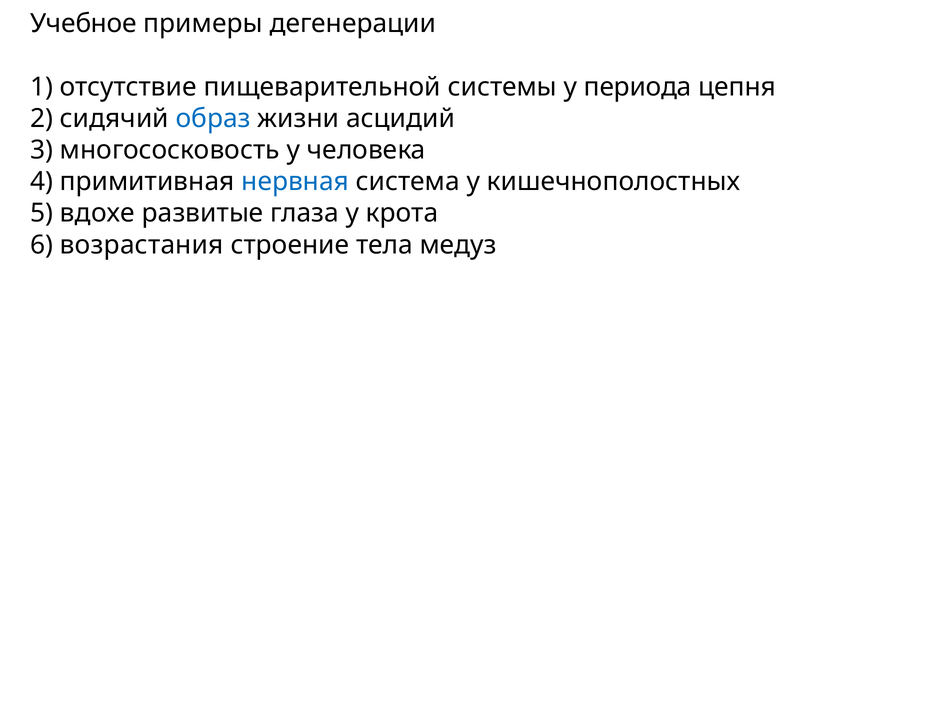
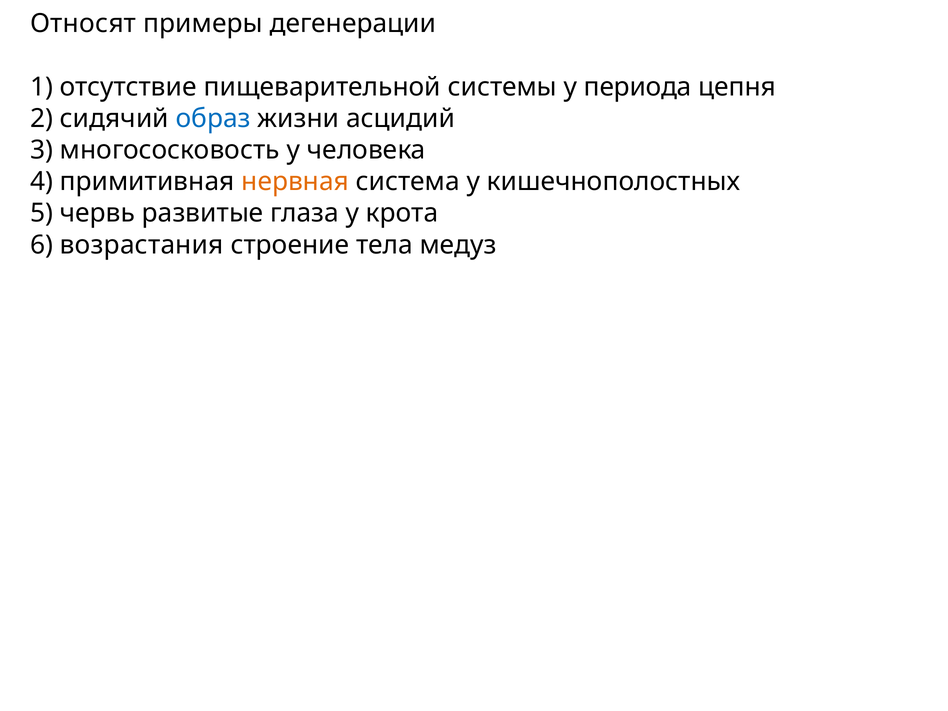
Учебное: Учебное -> Относят
нервная colour: blue -> orange
вдохе: вдохе -> червь
